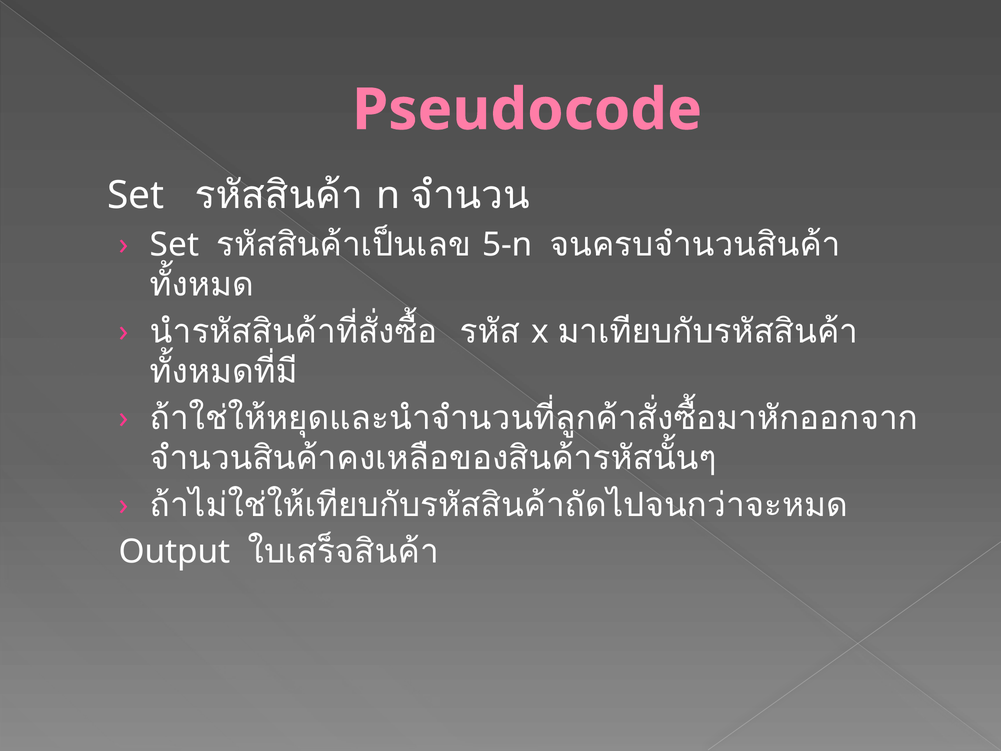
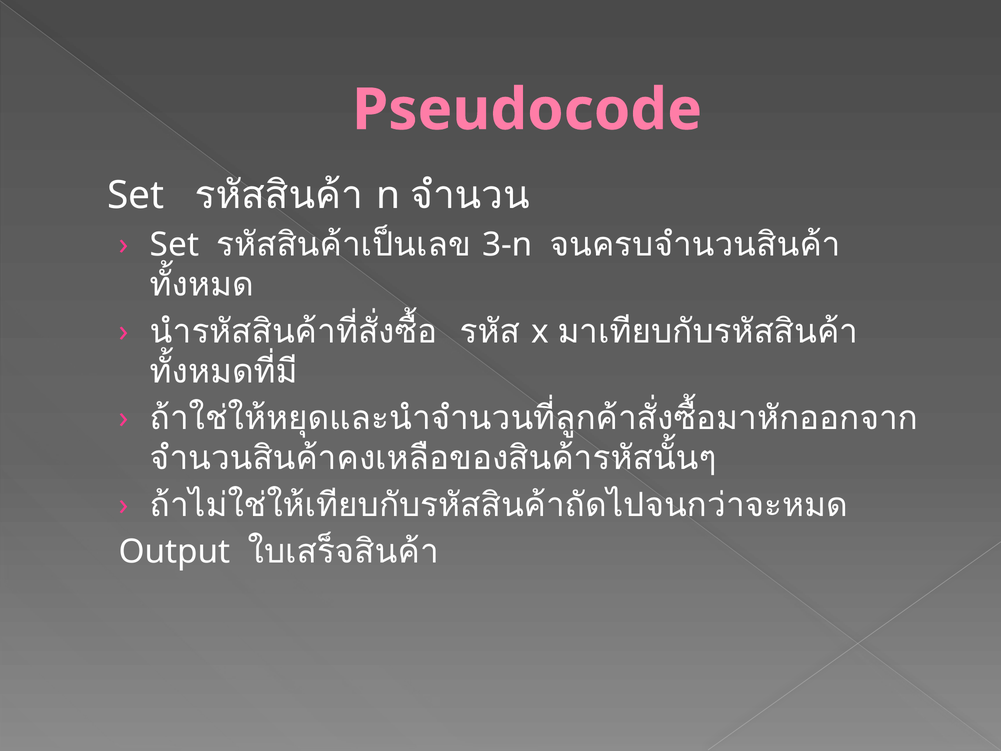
5-n: 5-n -> 3-n
